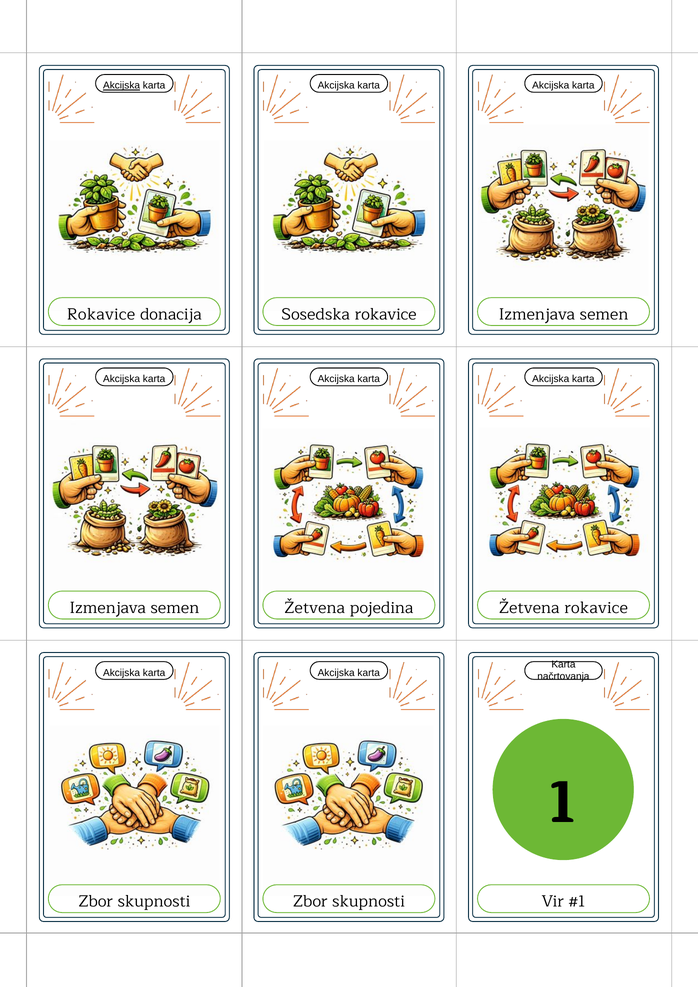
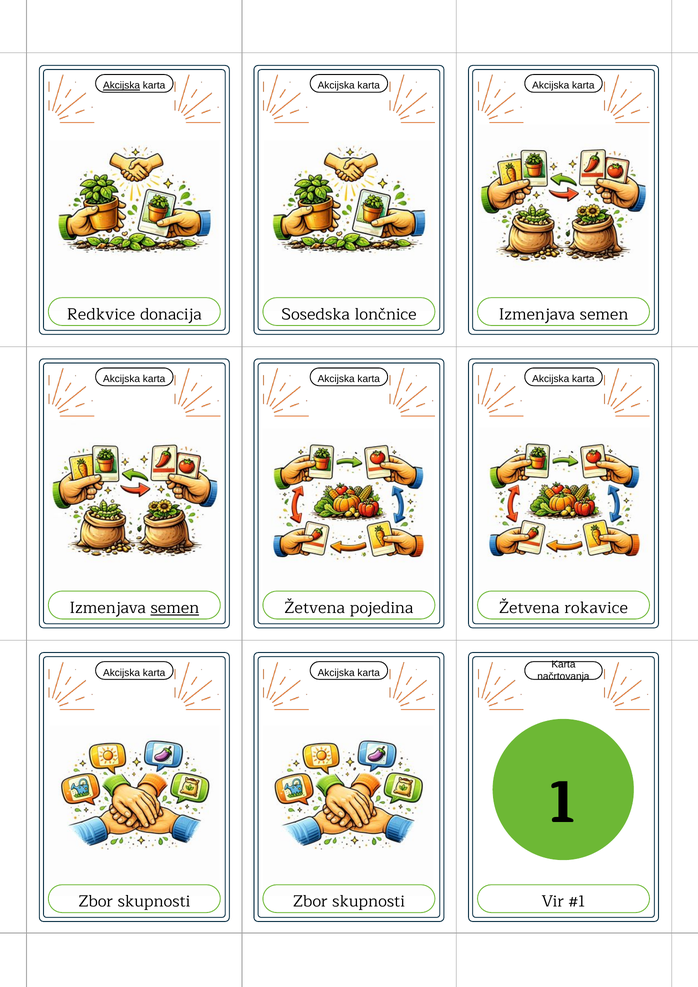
Rokavice at (101, 315): Rokavice -> Redkvice
Sosedska rokavice: rokavice -> lončnice
semen at (175, 608) underline: none -> present
